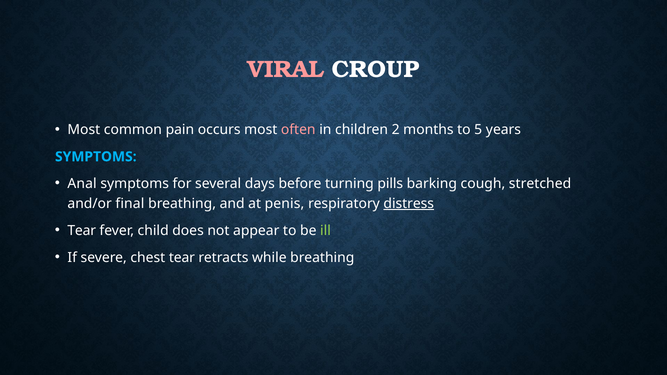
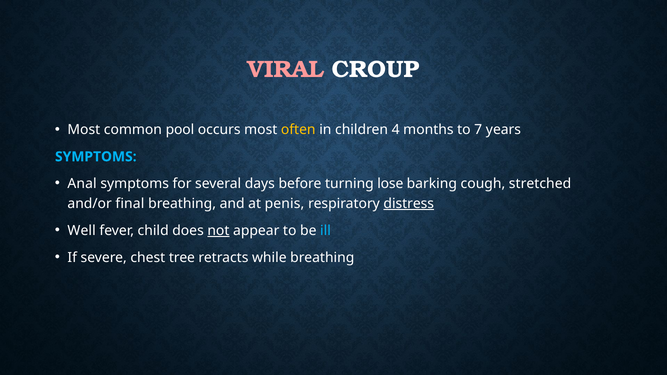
pain: pain -> pool
often colour: pink -> yellow
2: 2 -> 4
5: 5 -> 7
pills: pills -> lose
Tear at (82, 231): Tear -> Well
not underline: none -> present
ill colour: light green -> light blue
chest tear: tear -> tree
